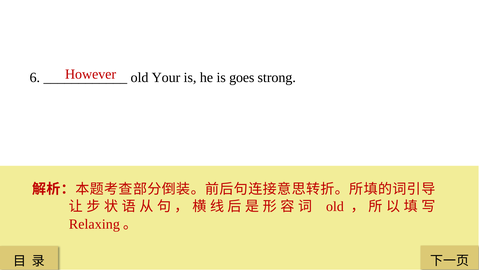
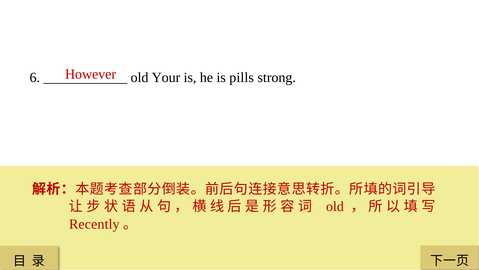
goes: goes -> pills
Relaxing: Relaxing -> Recently
